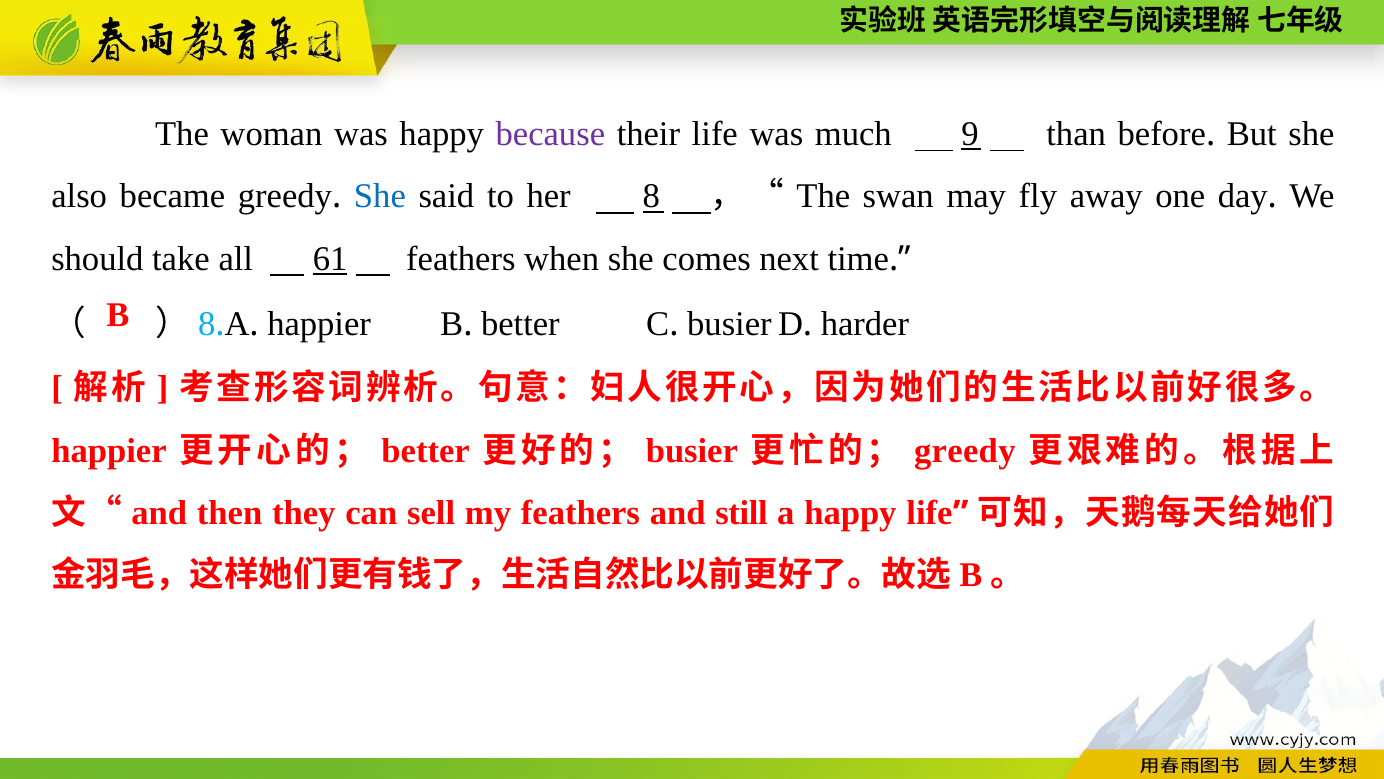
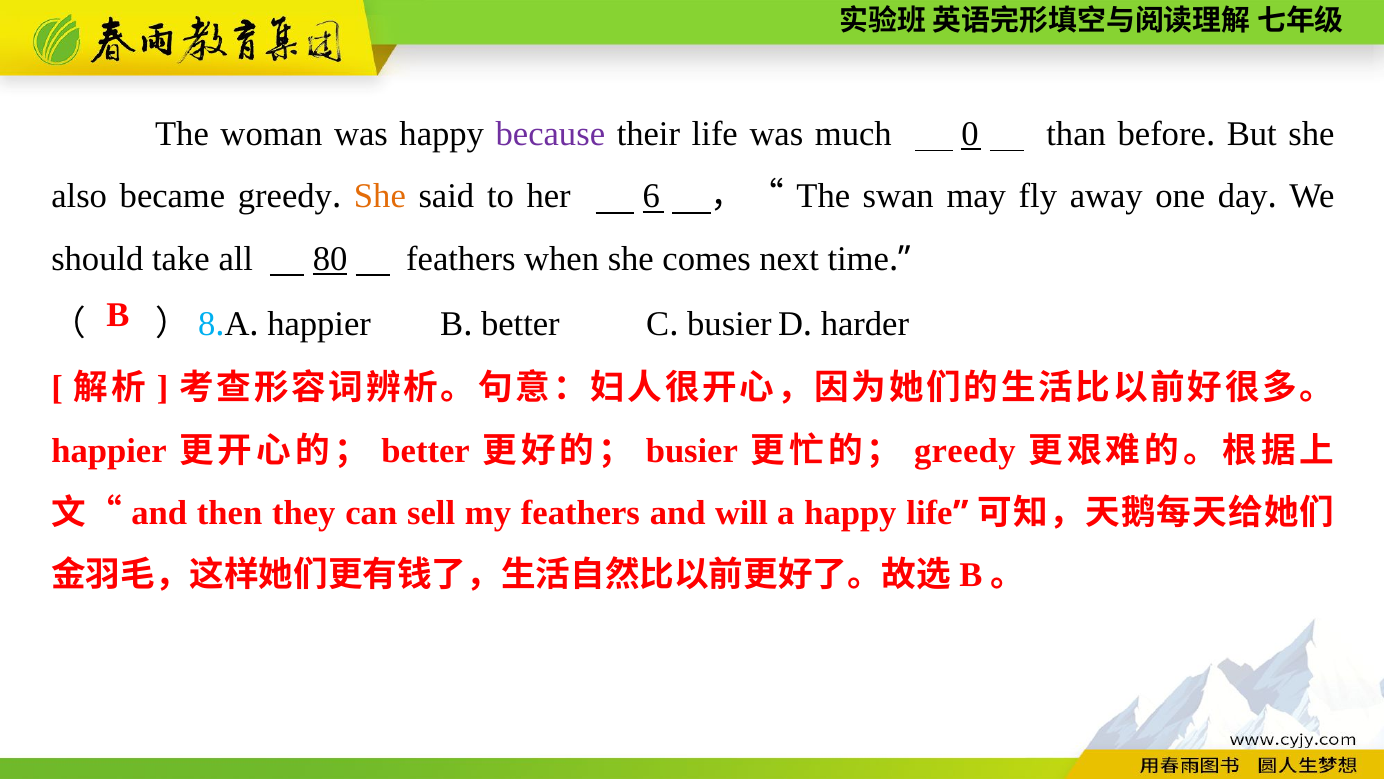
9: 9 -> 0
She at (380, 196) colour: blue -> orange
8: 8 -> 6
61: 61 -> 80
still: still -> will
